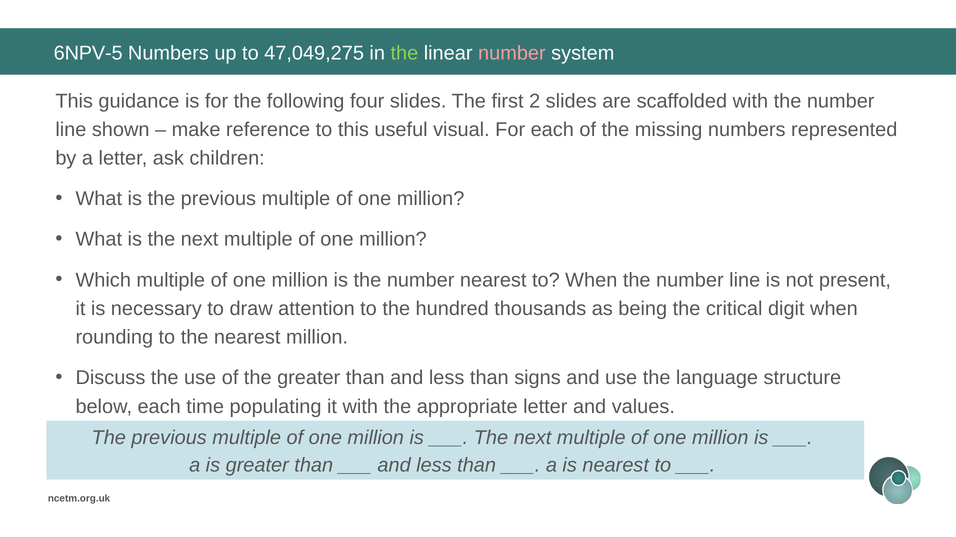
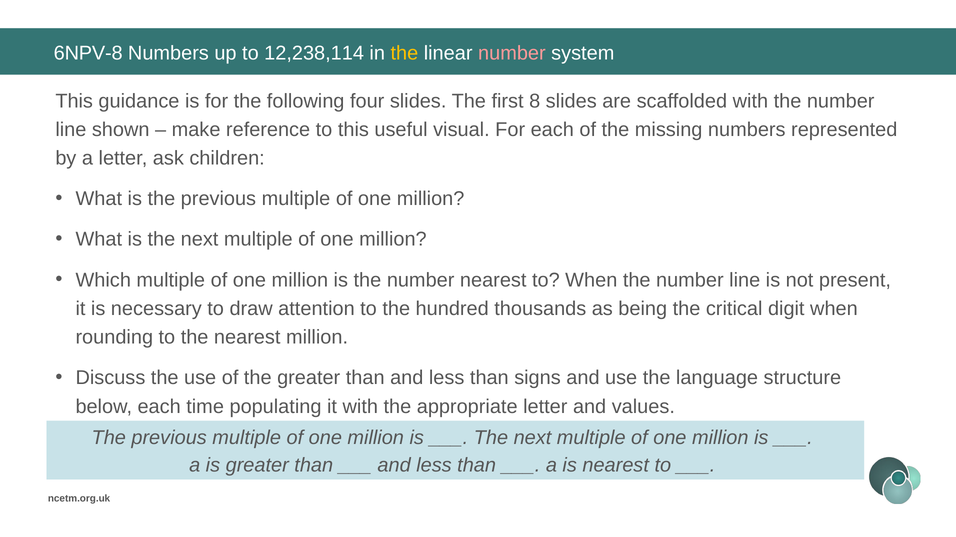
6NPV-5: 6NPV-5 -> 6NPV-8
47,049,275: 47,049,275 -> 12,238,114
the at (404, 53) colour: light green -> yellow
2: 2 -> 8
